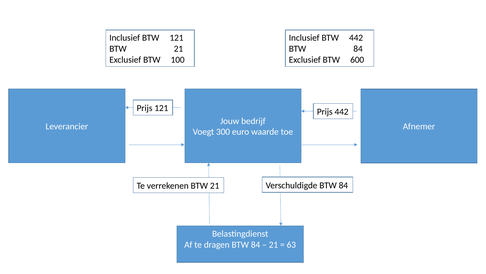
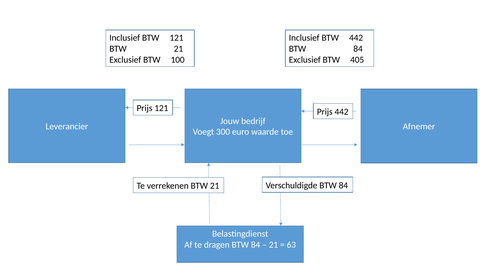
600: 600 -> 405
